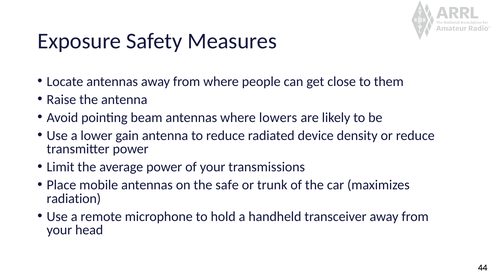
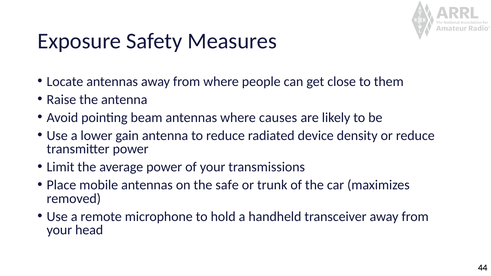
lowers: lowers -> causes
radiation: radiation -> removed
